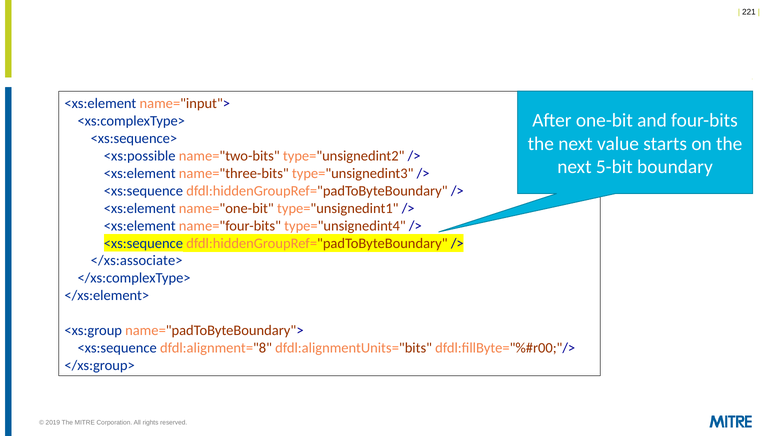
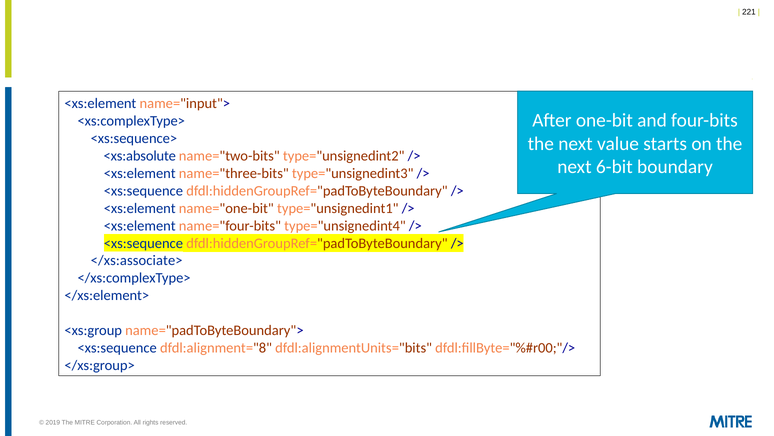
<xs:possible: <xs:possible -> <xs:absolute
5-bit: 5-bit -> 6-bit
